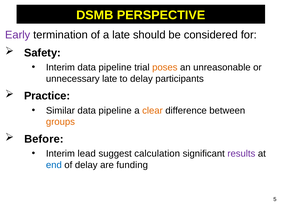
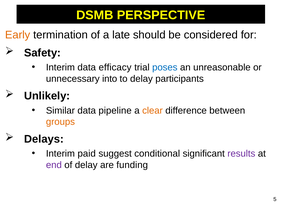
Early colour: purple -> orange
Interim data pipeline: pipeline -> efficacy
poses colour: orange -> blue
unnecessary late: late -> into
Practice: Practice -> Unlikely
Before: Before -> Delays
lead: lead -> paid
calculation: calculation -> conditional
end colour: blue -> purple
